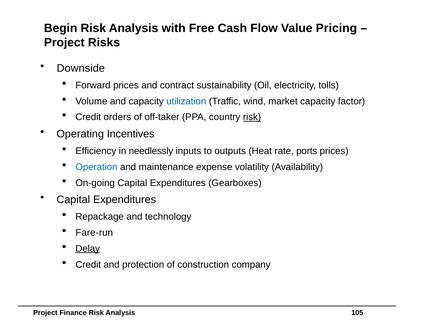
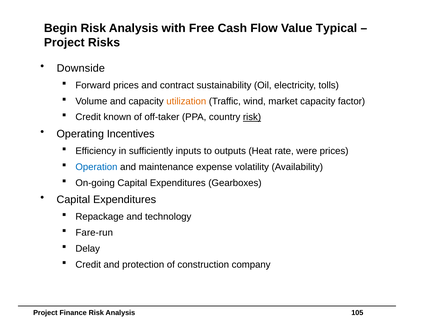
Pricing: Pricing -> Typical
utilization colour: blue -> orange
orders: orders -> known
needlessly: needlessly -> sufficiently
ports: ports -> were
Delay underline: present -> none
